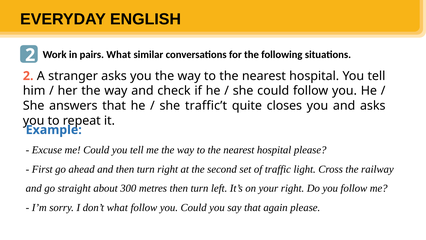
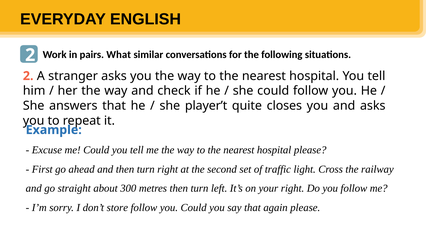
traffic’t: traffic’t -> player’t
don’t what: what -> store
